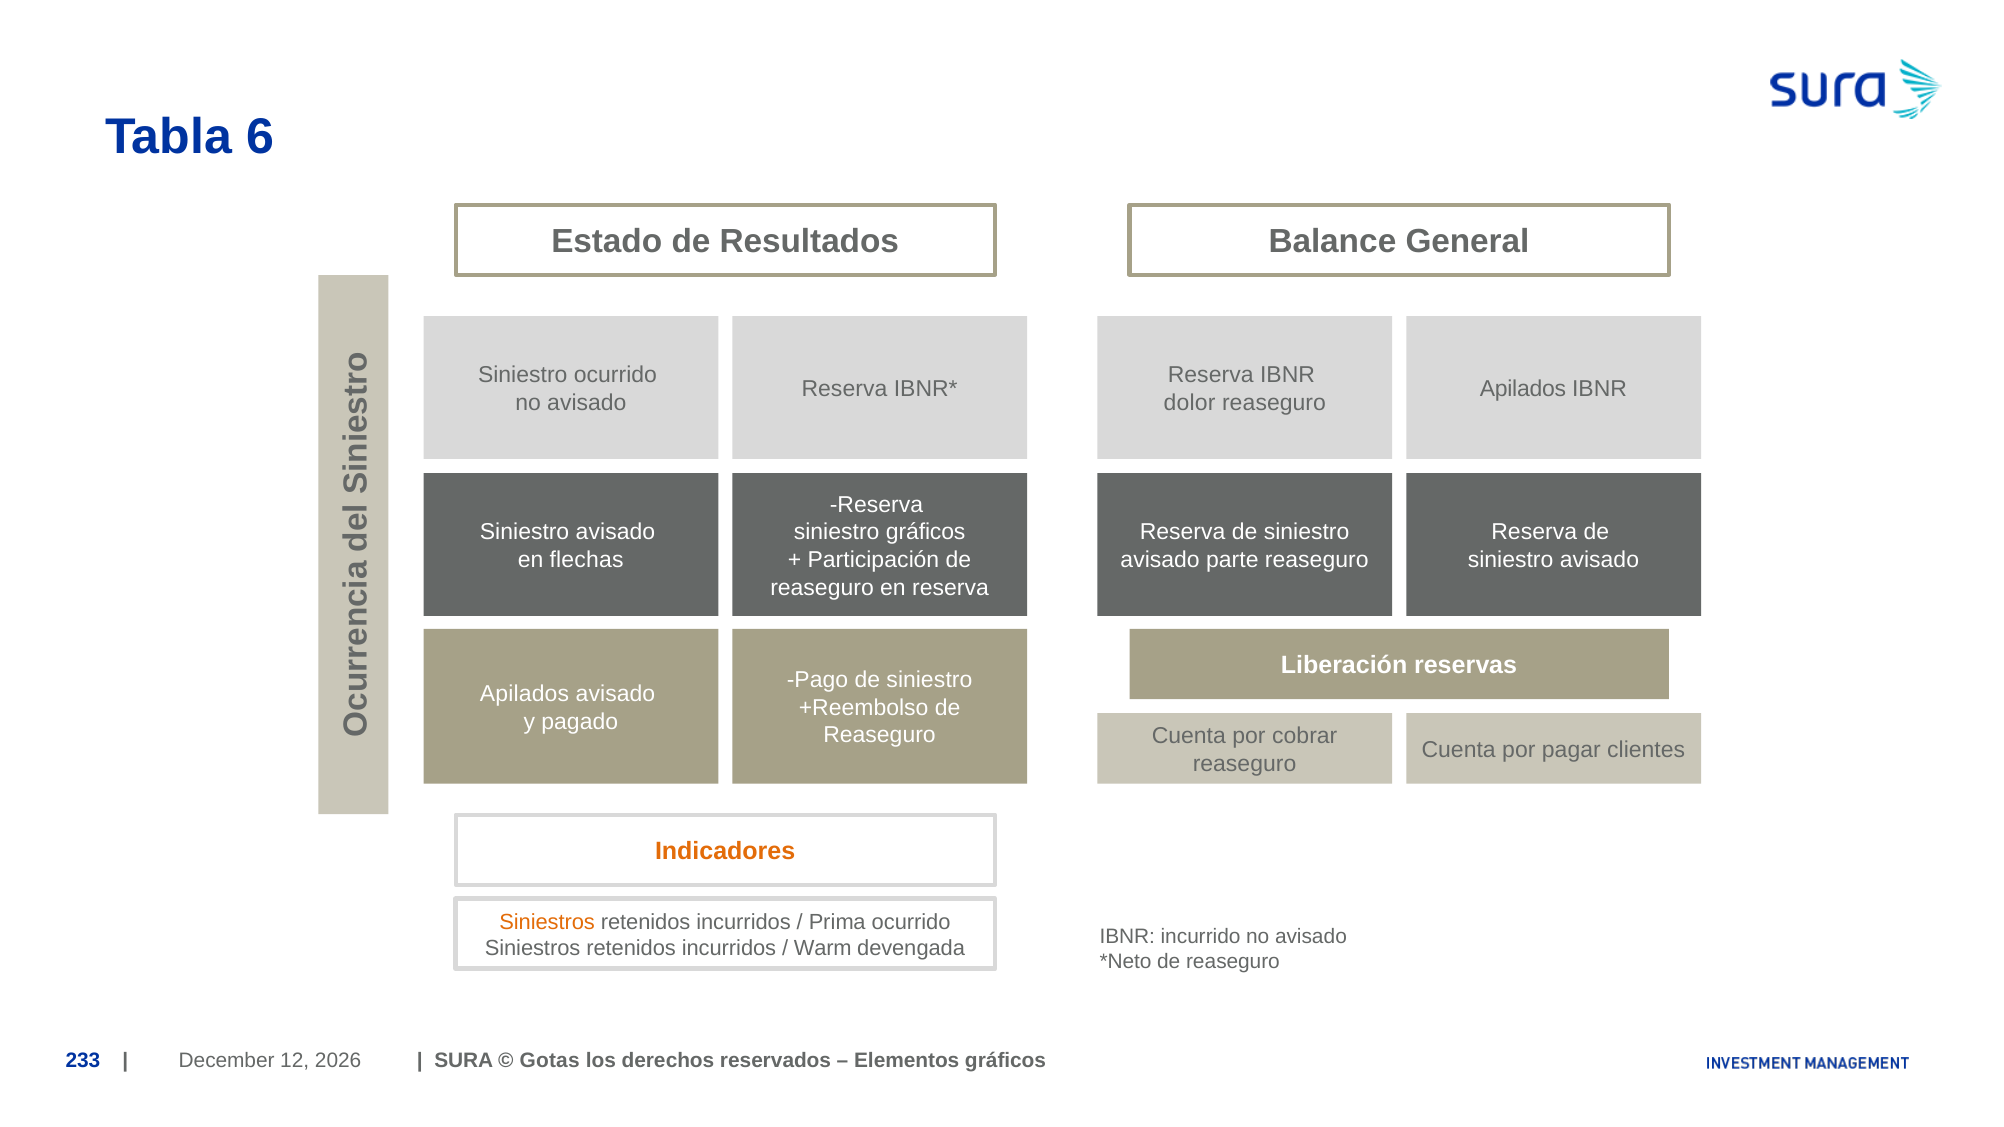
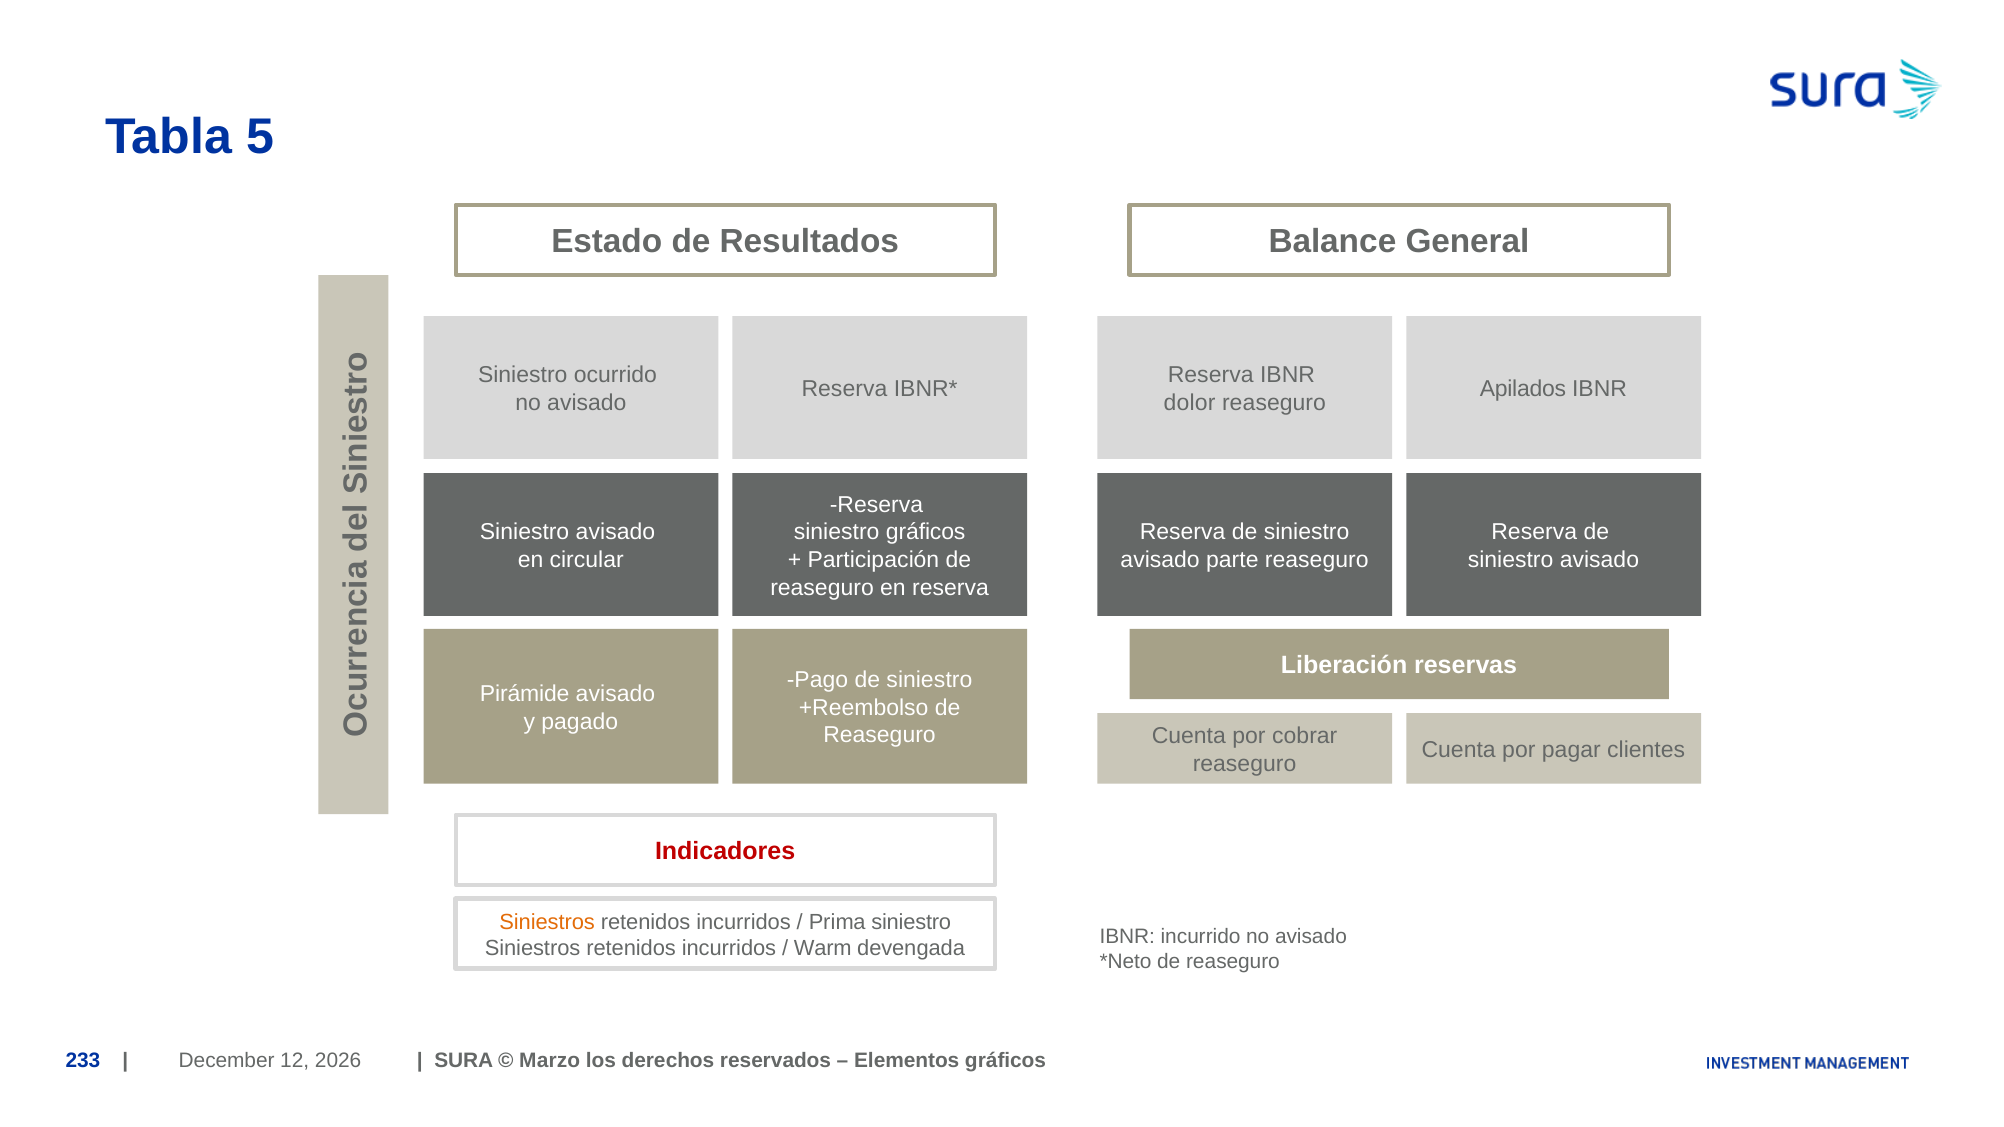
6: 6 -> 5
flechas: flechas -> circular
Apilados at (525, 694): Apilados -> Pirámide
Indicadores colour: orange -> red
Prima ocurrido: ocurrido -> siniestro
Gotas: Gotas -> Marzo
